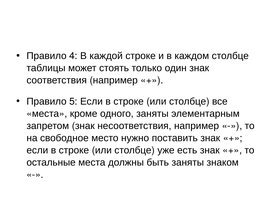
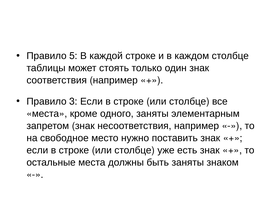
4: 4 -> 5
5: 5 -> 3
